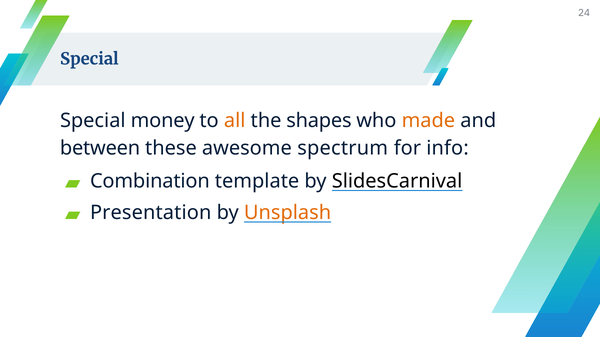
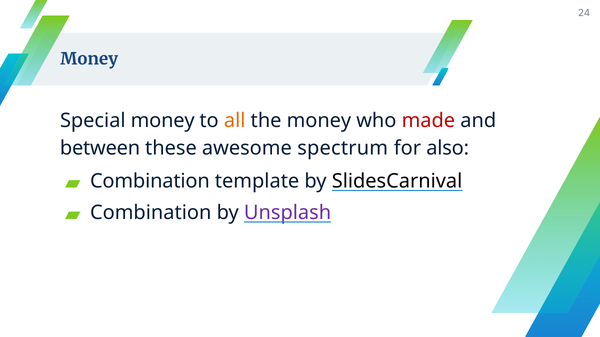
Special at (89, 59): Special -> Money
the shapes: shapes -> money
made colour: orange -> red
info: info -> also
Presentation at (151, 213): Presentation -> Combination
Unsplash colour: orange -> purple
